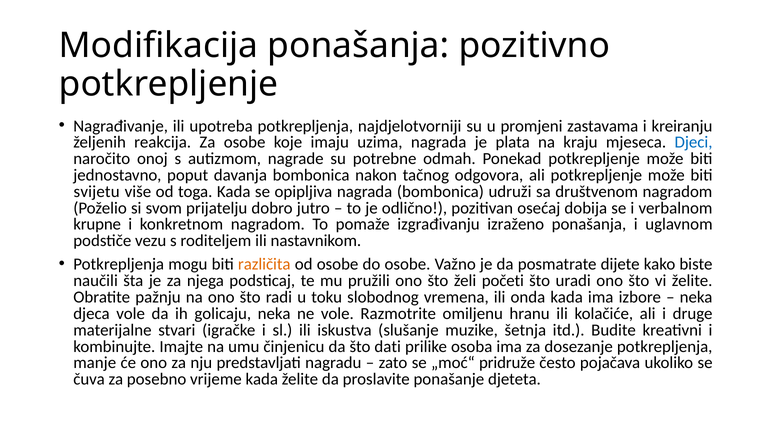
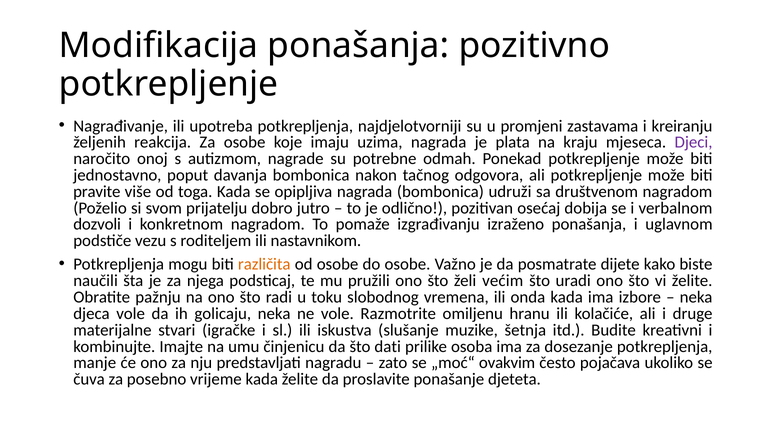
Djeci colour: blue -> purple
svijetu: svijetu -> pravite
krupne: krupne -> dozvoli
početi: početi -> većim
pridruže: pridruže -> ovakvim
